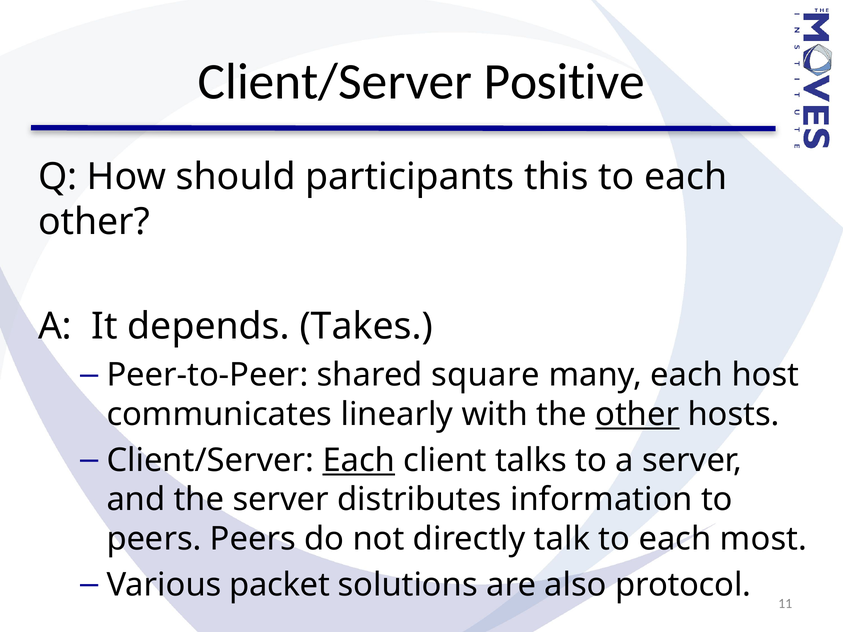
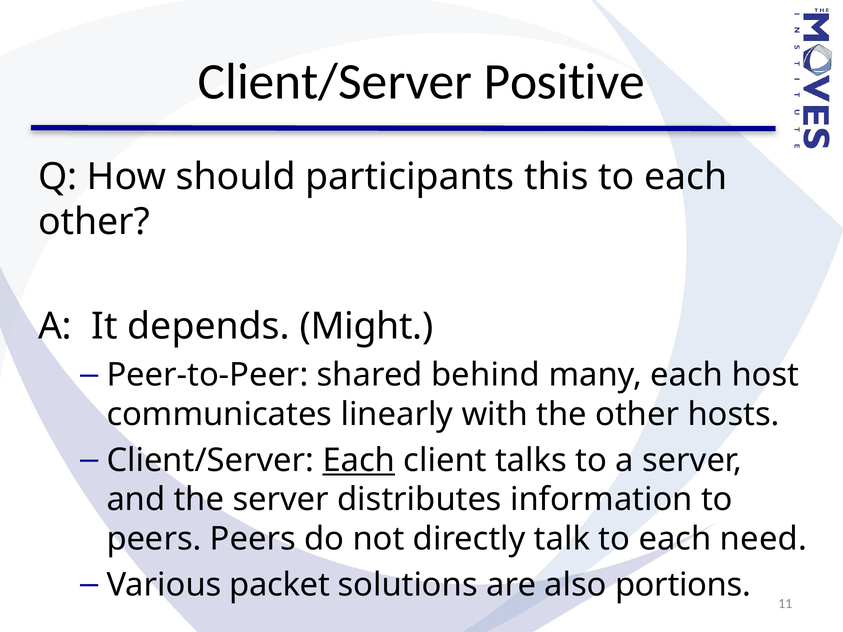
Takes: Takes -> Might
square: square -> behind
other at (637, 415) underline: present -> none
most: most -> need
protocol: protocol -> portions
